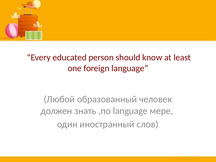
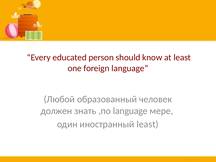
иностранный слов: слов -> least
